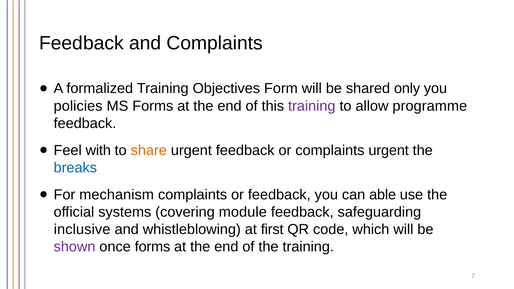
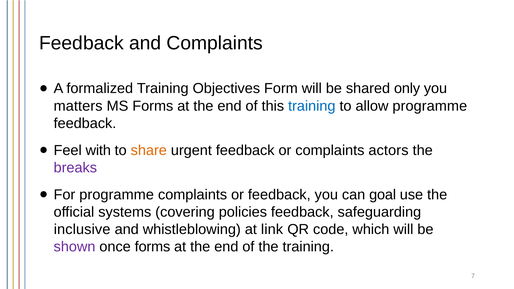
policies: policies -> matters
training at (312, 106) colour: purple -> blue
complaints urgent: urgent -> actors
breaks colour: blue -> purple
For mechanism: mechanism -> programme
able: able -> goal
module: module -> policies
first: first -> link
